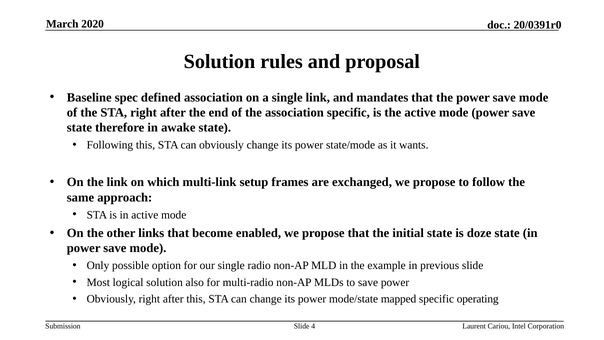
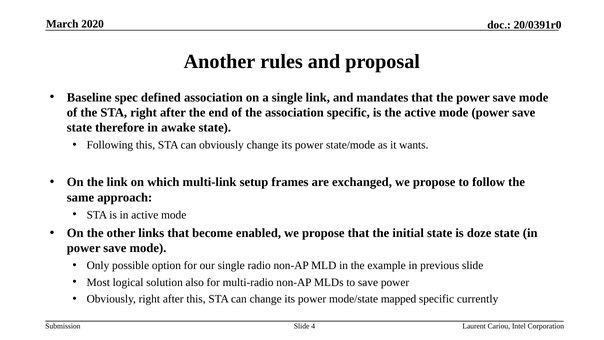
Solution at (219, 62): Solution -> Another
operating: operating -> currently
